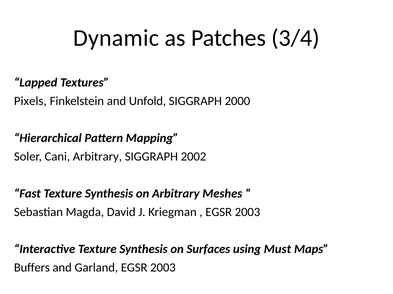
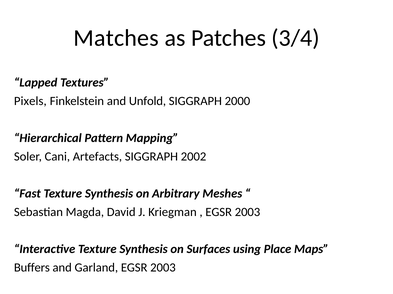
Dynamic: Dynamic -> Matches
Cani Arbitrary: Arbitrary -> Artefacts
Must: Must -> Place
